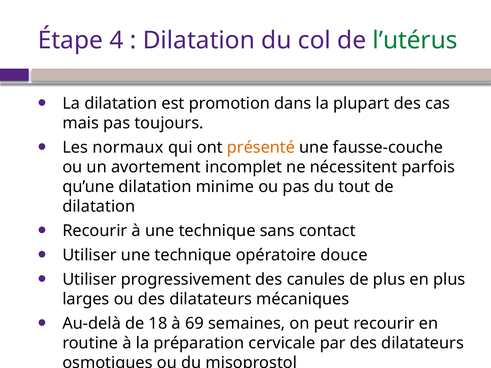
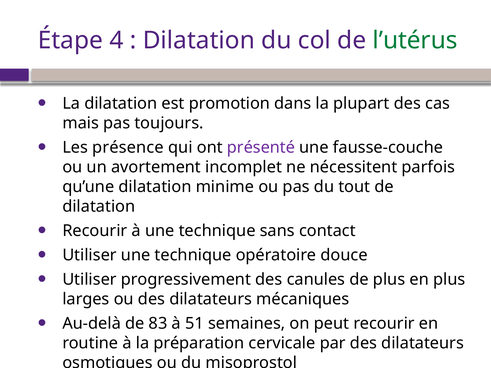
normaux: normaux -> présence
présenté colour: orange -> purple
18: 18 -> 83
69: 69 -> 51
